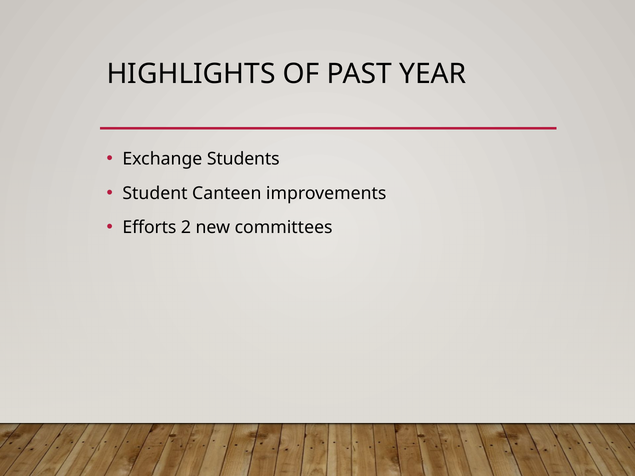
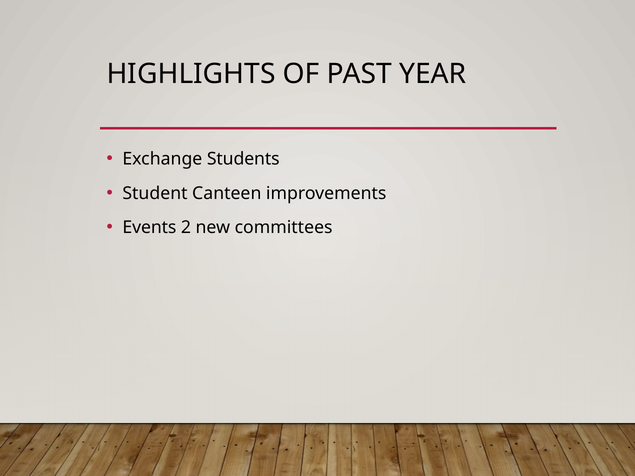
Efforts: Efforts -> Events
